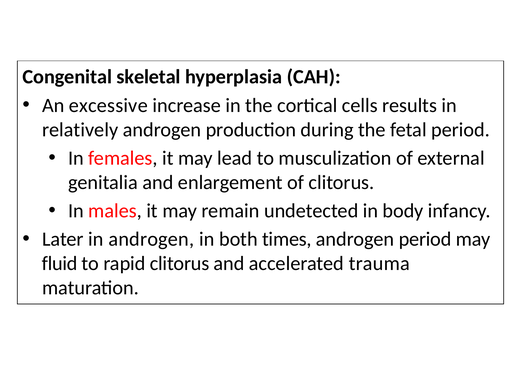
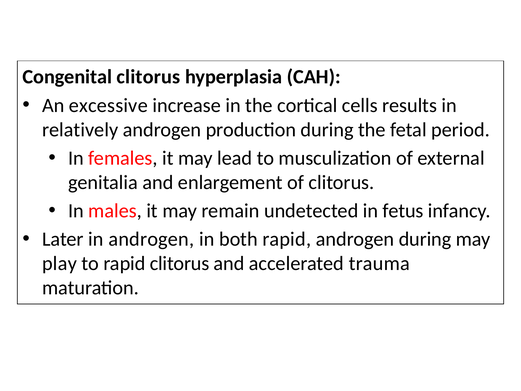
Congenital skeletal: skeletal -> clitorus
body: body -> fetus
both times: times -> rapid
androgen period: period -> during
fluid: fluid -> play
